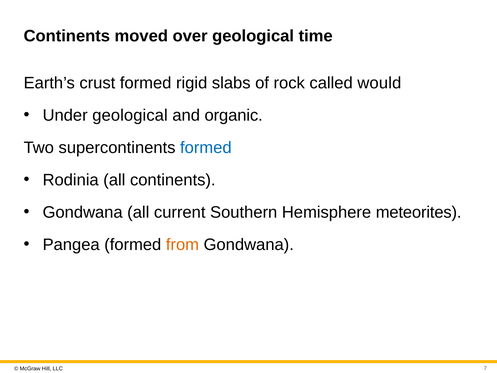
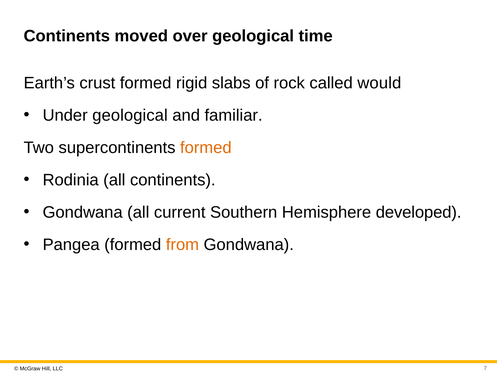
organic: organic -> familiar
formed at (206, 148) colour: blue -> orange
meteorites: meteorites -> developed
